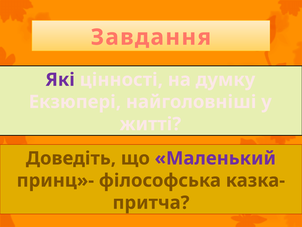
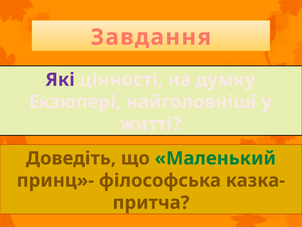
Маленький colour: purple -> green
